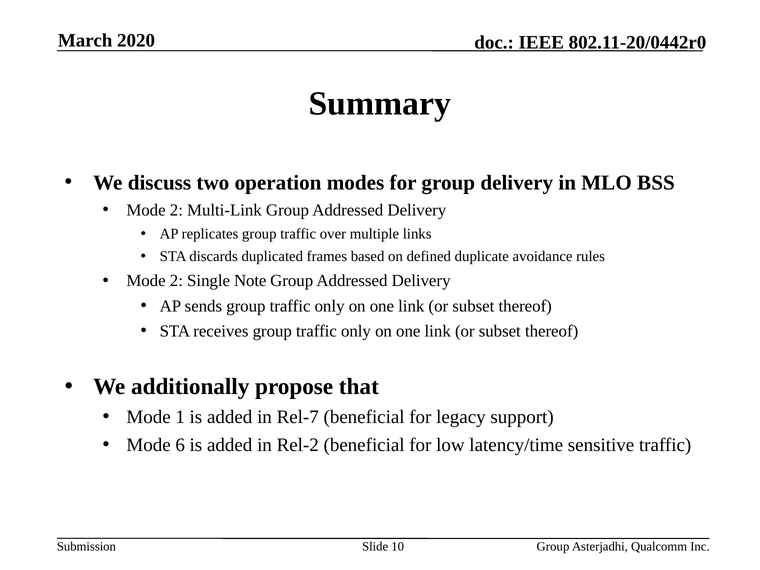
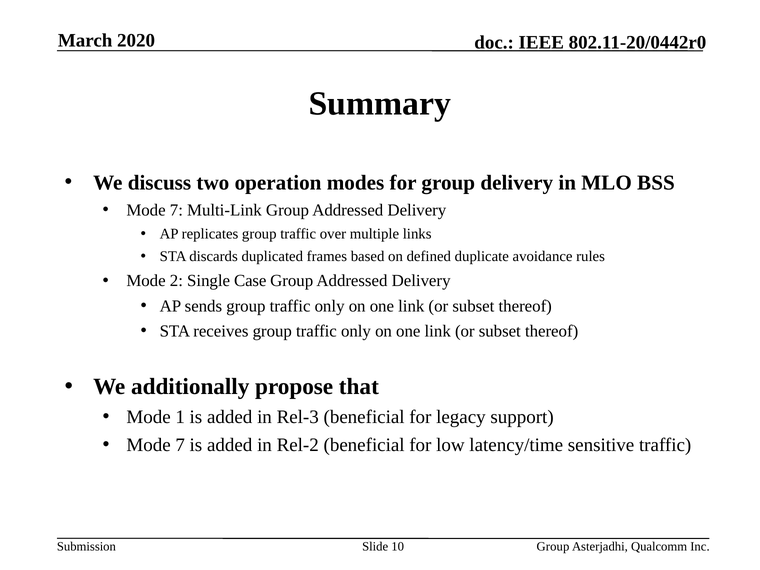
2 at (176, 210): 2 -> 7
Note: Note -> Case
Rel-7: Rel-7 -> Rel-3
6 at (180, 445): 6 -> 7
